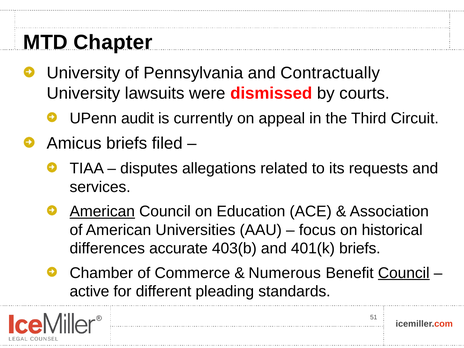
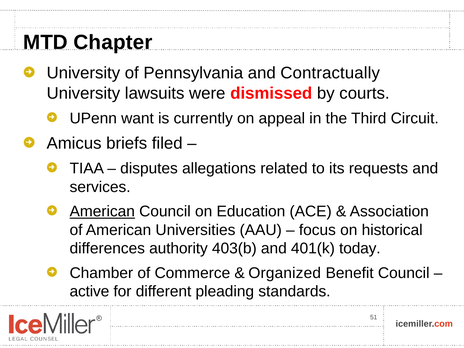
audit: audit -> want
accurate: accurate -> authority
401(k briefs: briefs -> today
Numerous: Numerous -> Organized
Council at (404, 273) underline: present -> none
